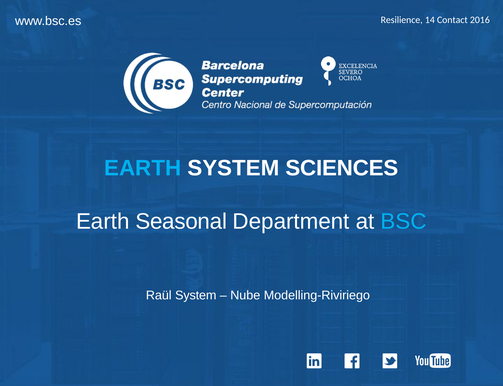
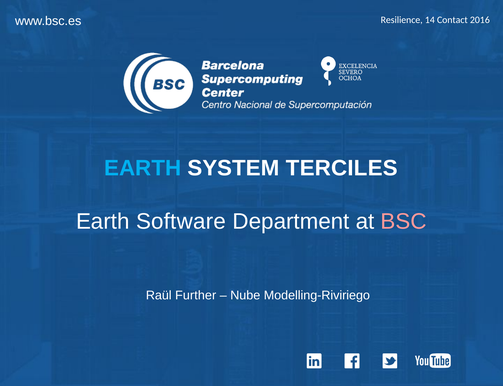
SCIENCES: SCIENCES -> TERCILES
Seasonal: Seasonal -> Software
BSC colour: light blue -> pink
Raül System: System -> Further
